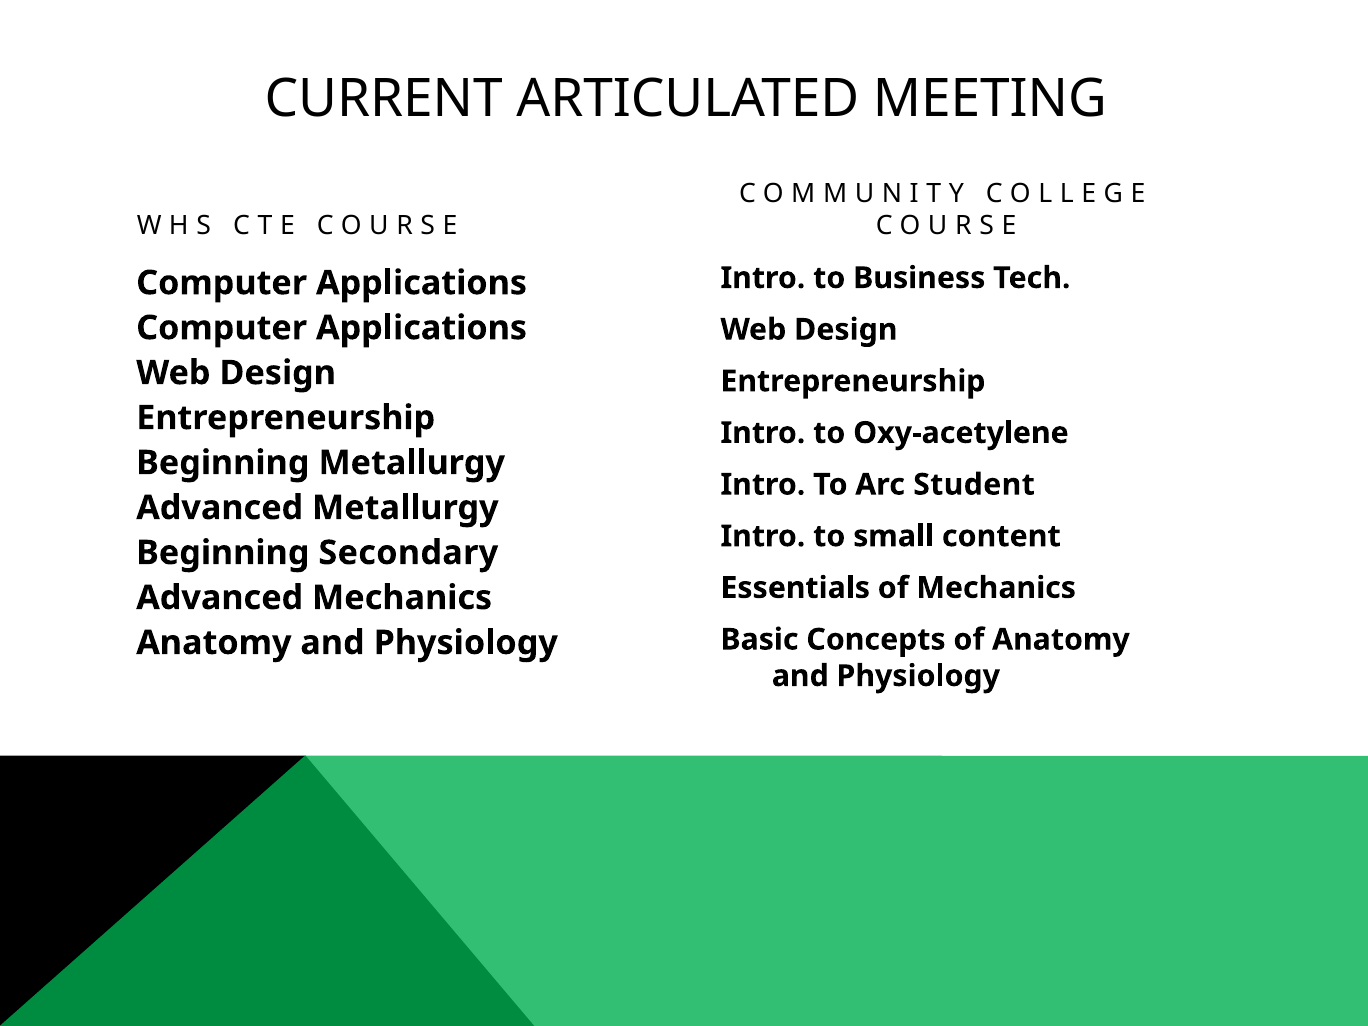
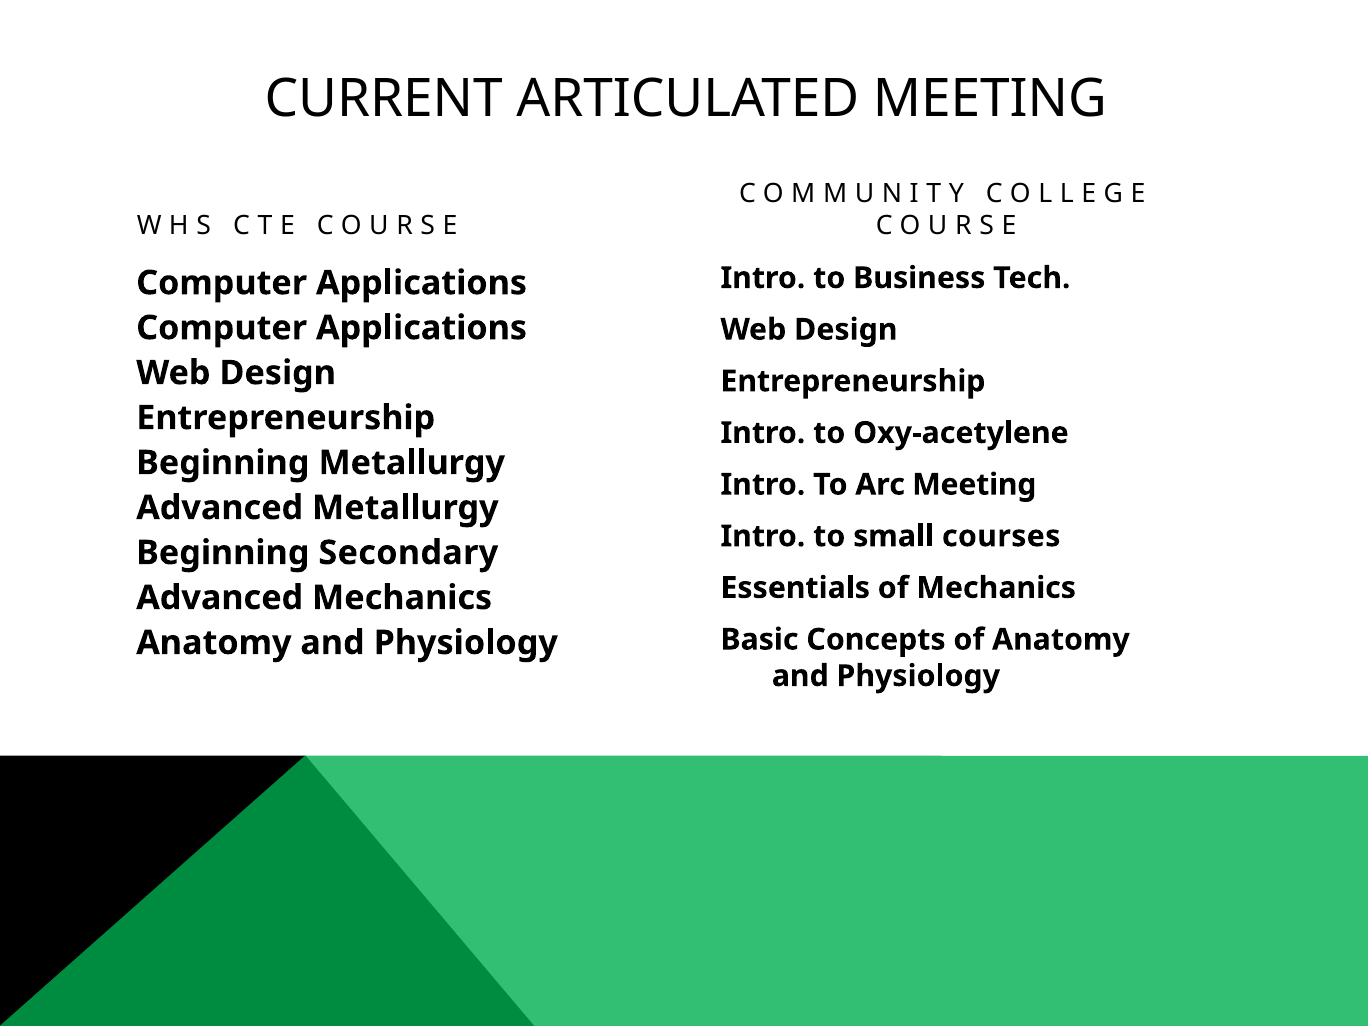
Arc Student: Student -> Meeting
content: content -> courses
